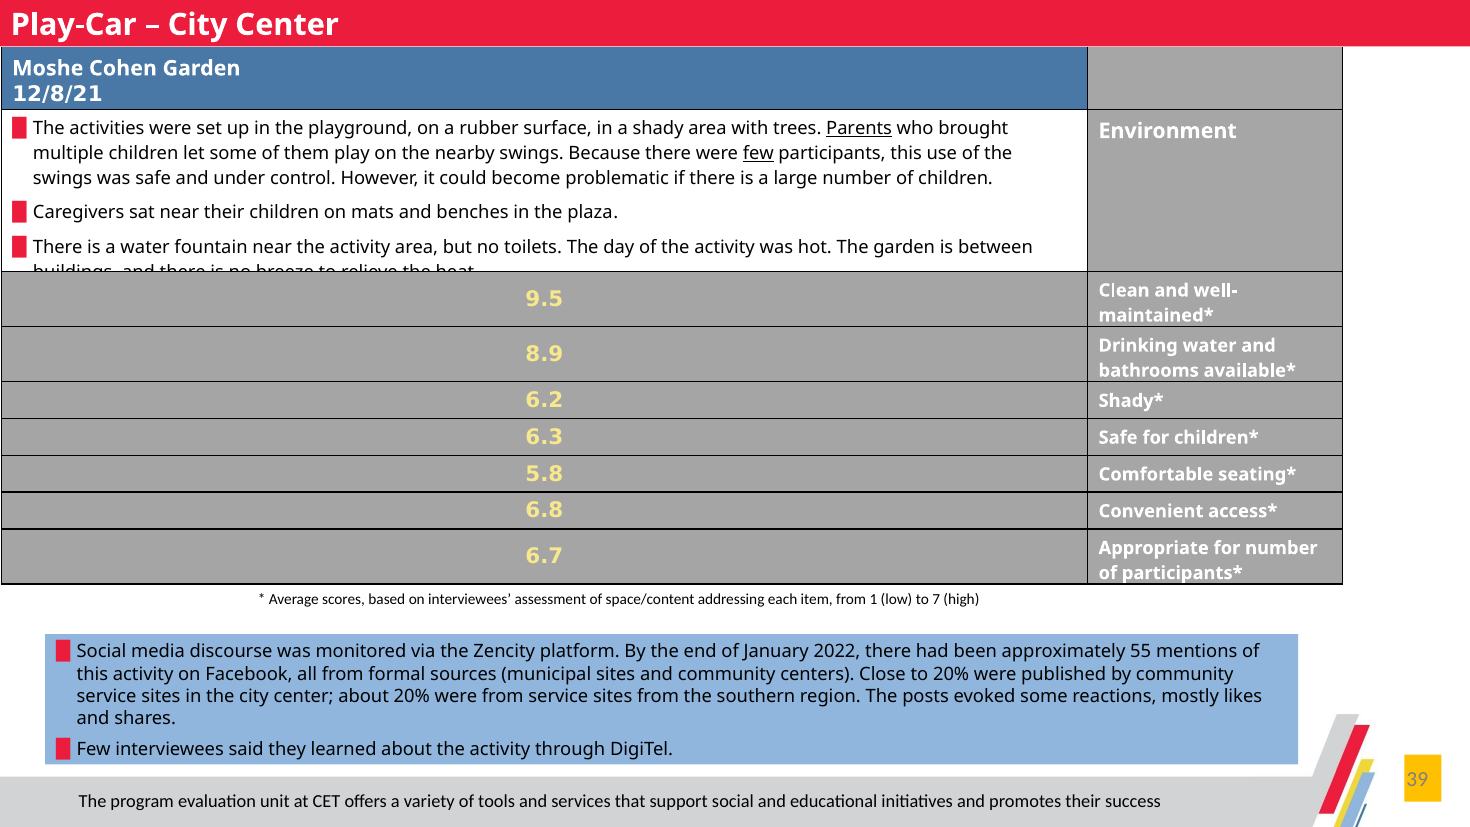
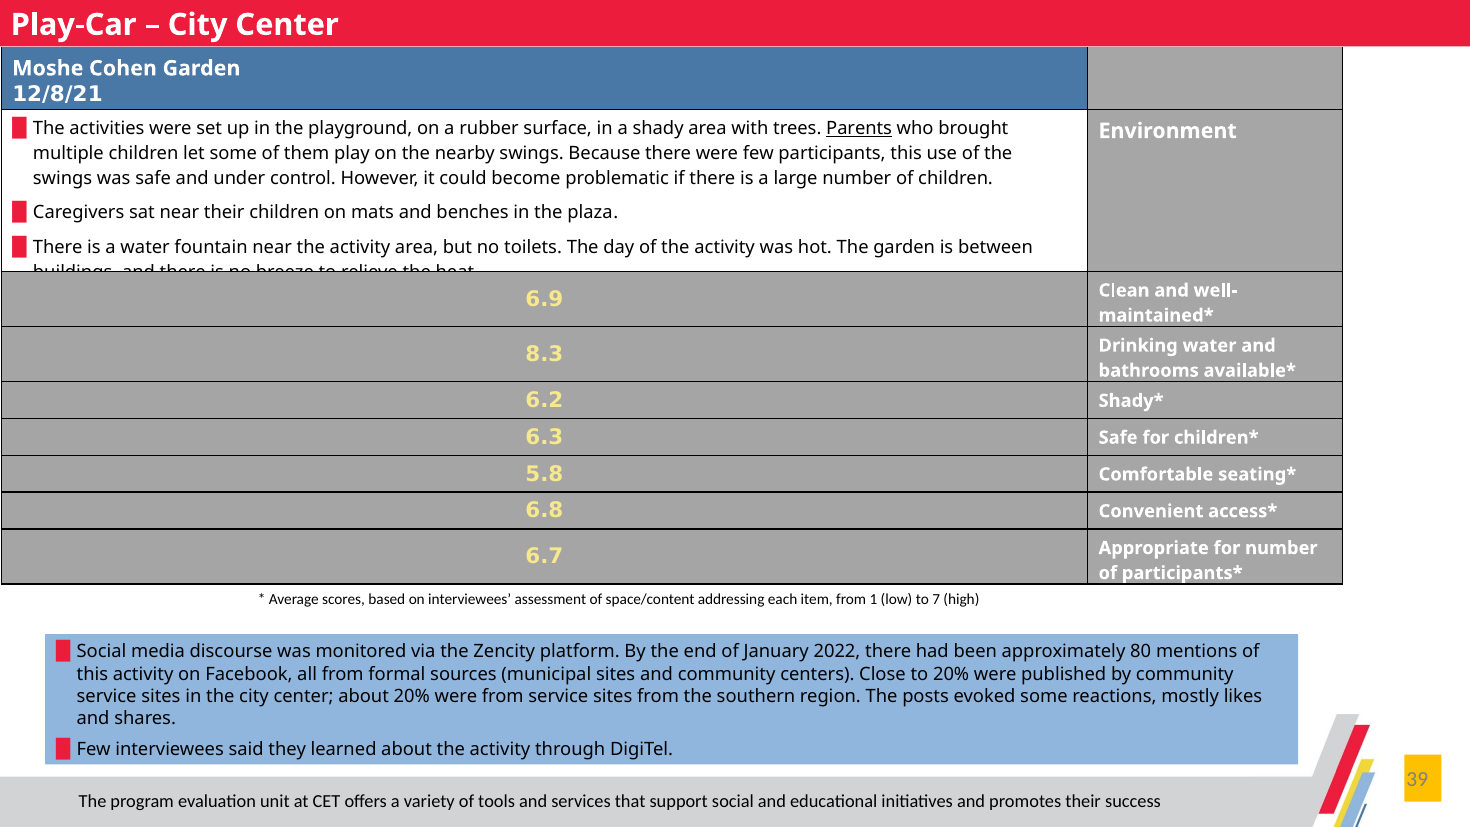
few at (758, 154) underline: present -> none
9.5: 9.5 -> 6.9
8.9: 8.9 -> 8.3
55: 55 -> 80
